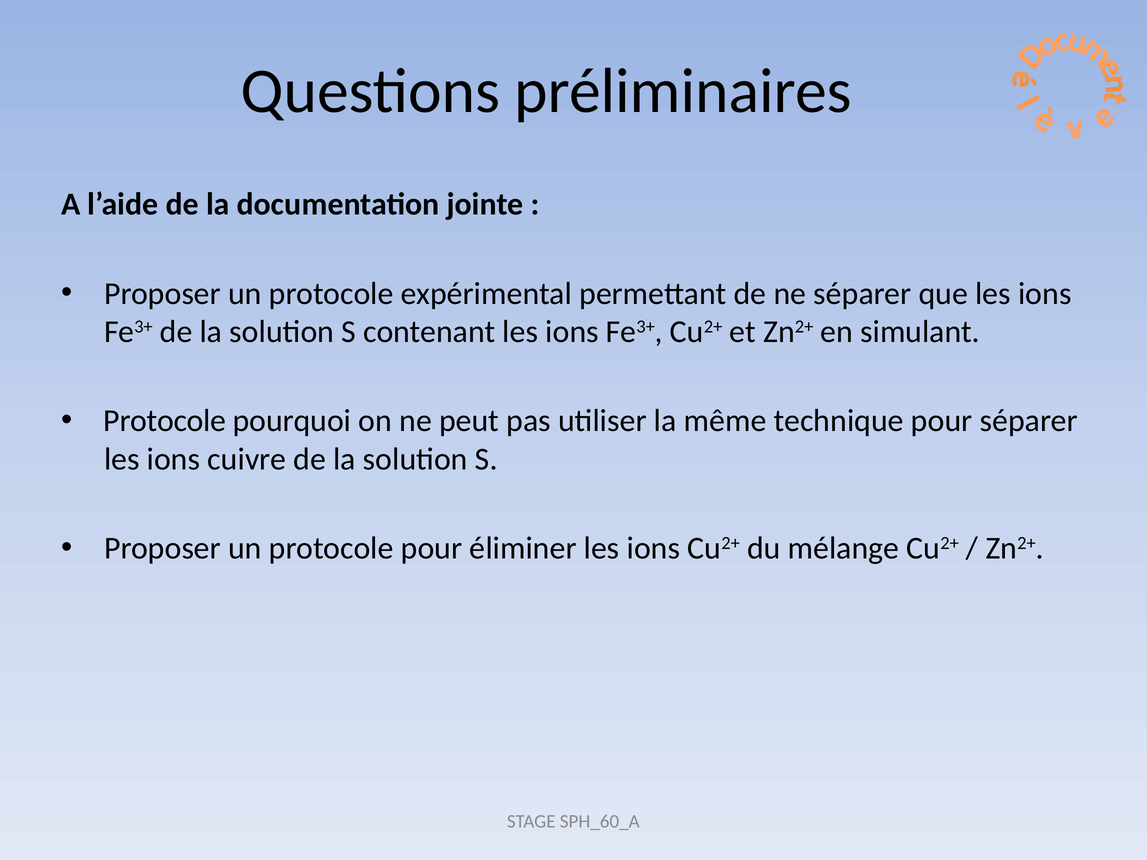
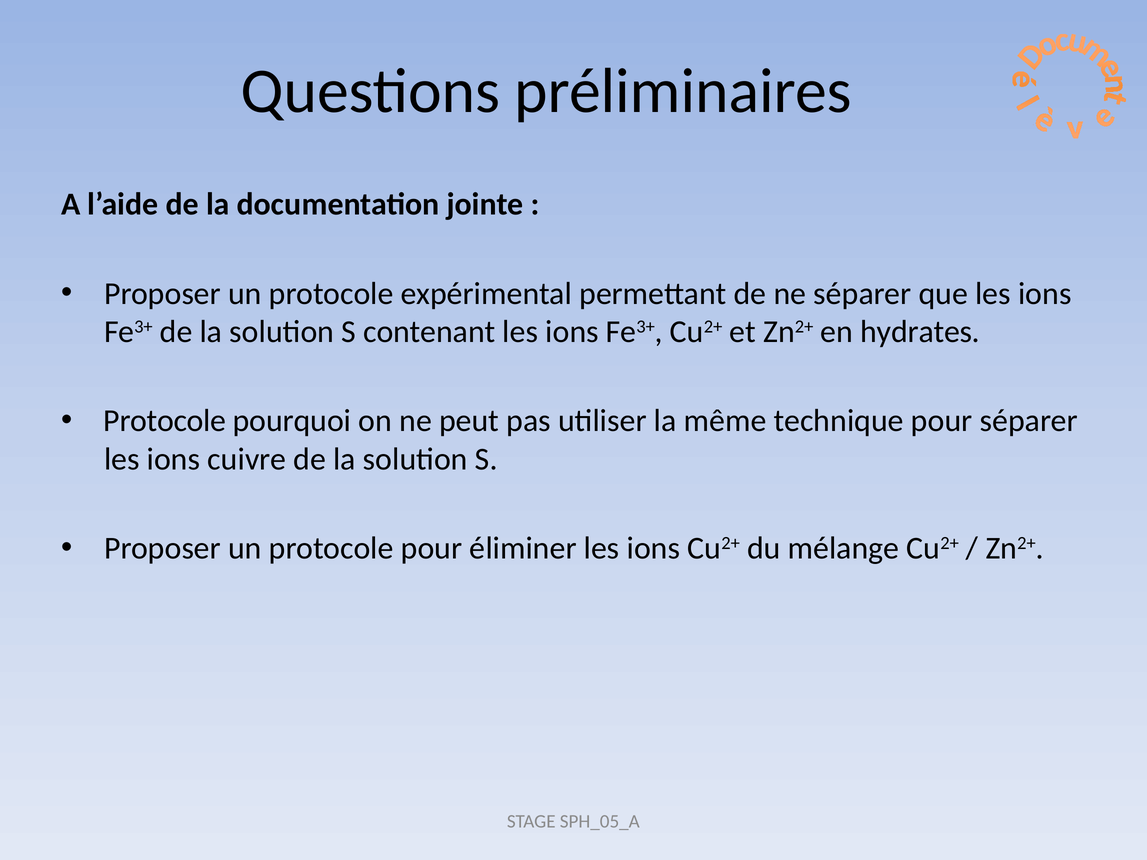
simulant: simulant -> hydrates
SPH_60_A: SPH_60_A -> SPH_05_A
